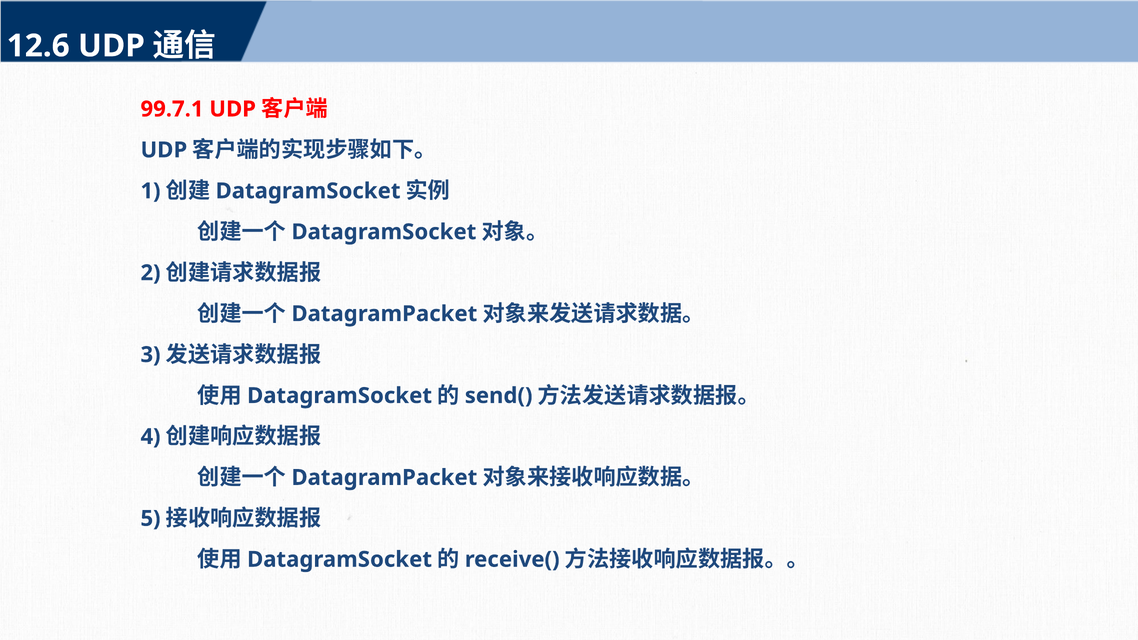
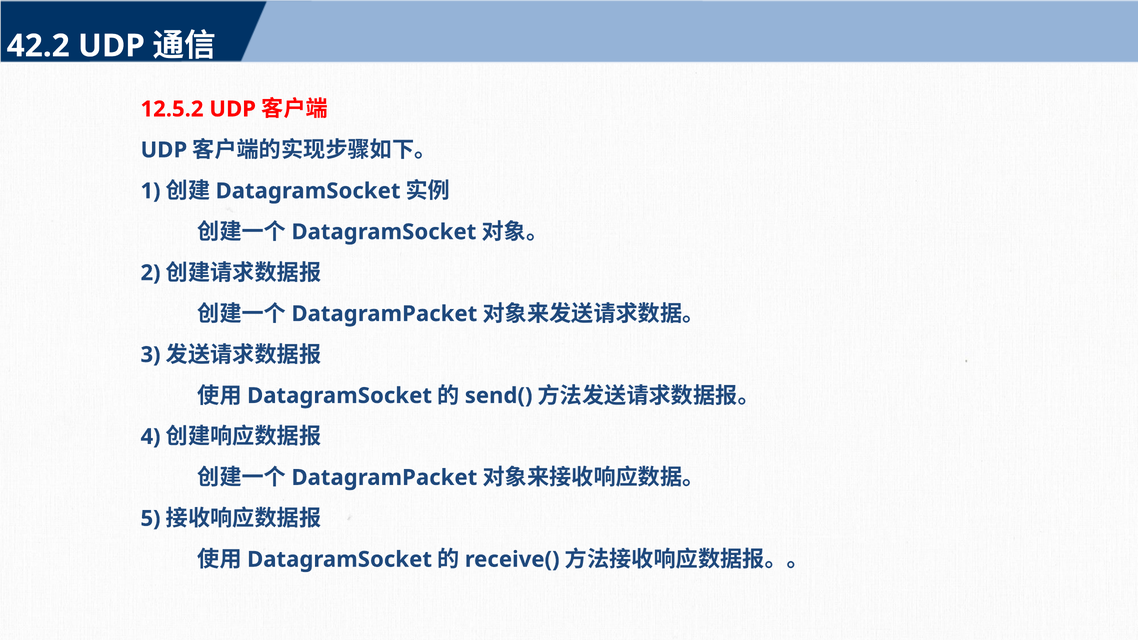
12.6: 12.6 -> 42.2
99.7.1: 99.7.1 -> 12.5.2
